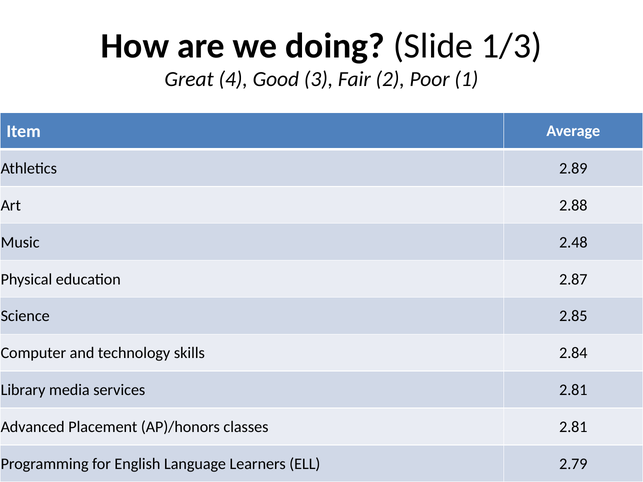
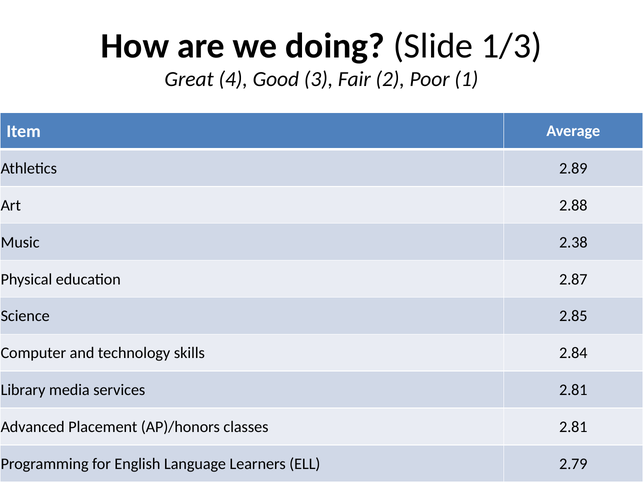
2.48: 2.48 -> 2.38
